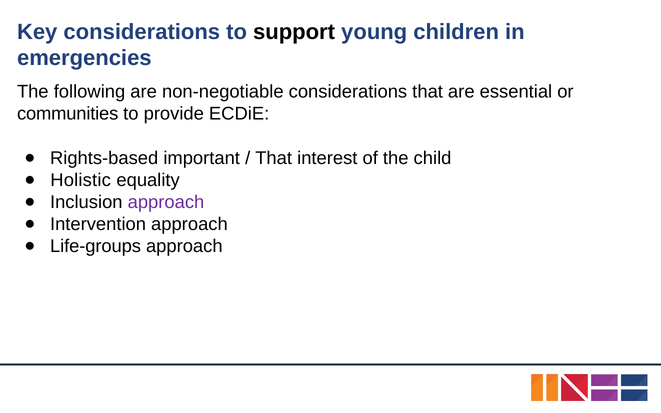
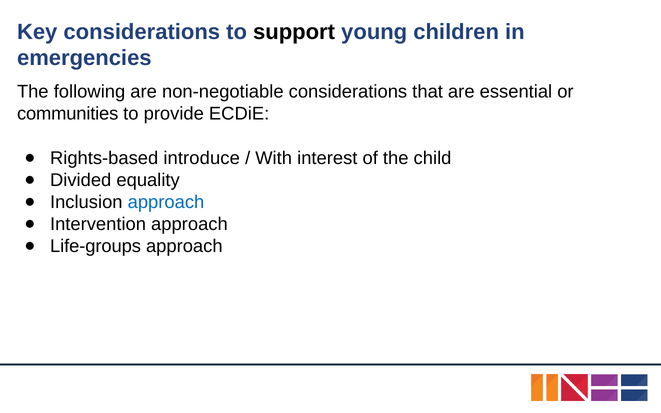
important: important -> introduce
That at (274, 158): That -> With
Holistic: Holistic -> Divided
approach at (166, 202) colour: purple -> blue
